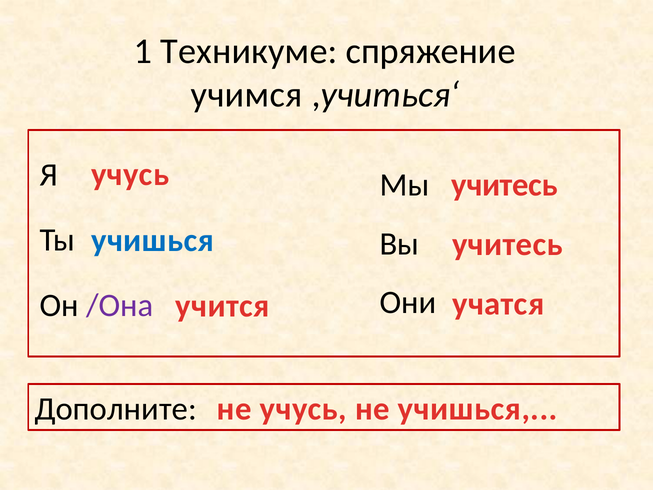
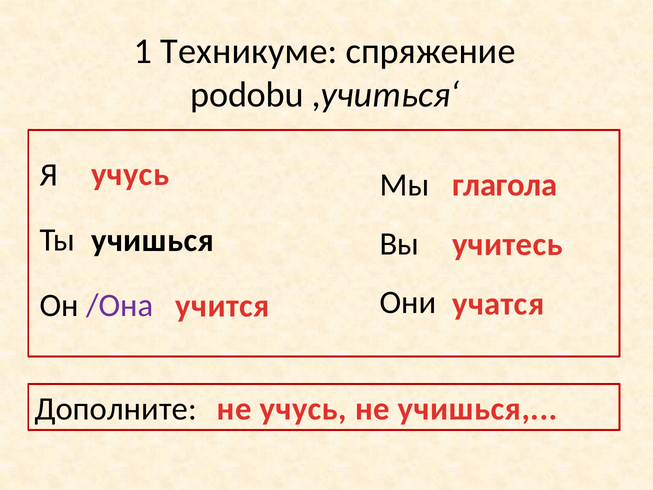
учимся: учимся -> podobu
учитесь at (505, 185): учитесь -> глагола
учишься at (153, 240) colour: blue -> black
